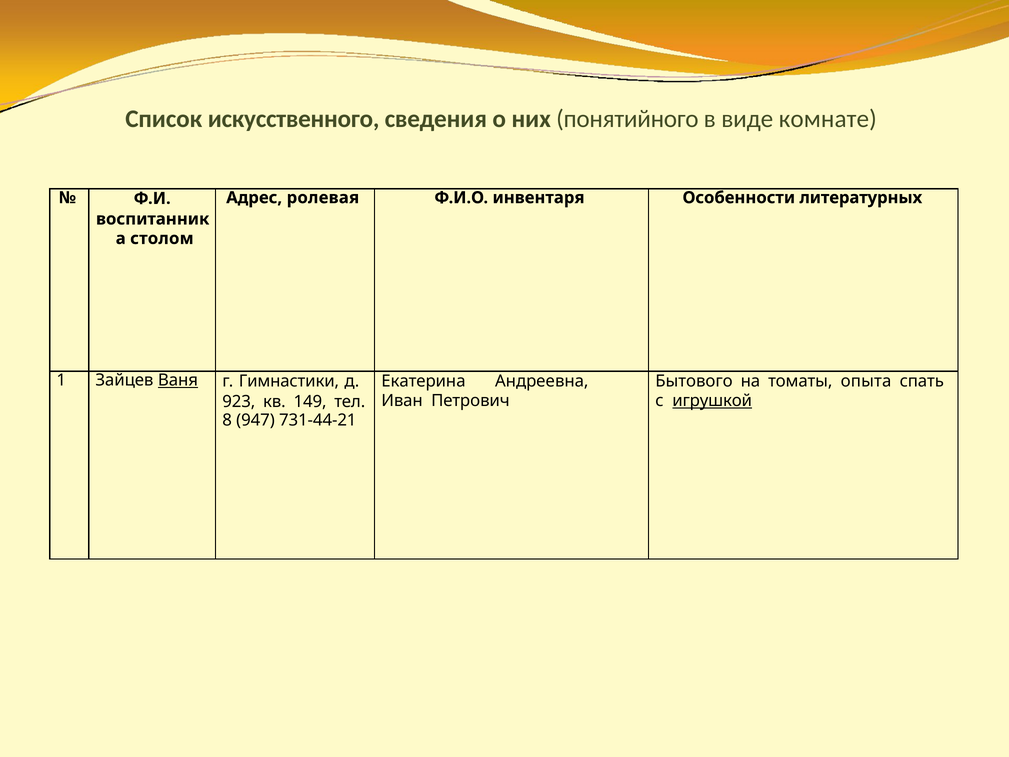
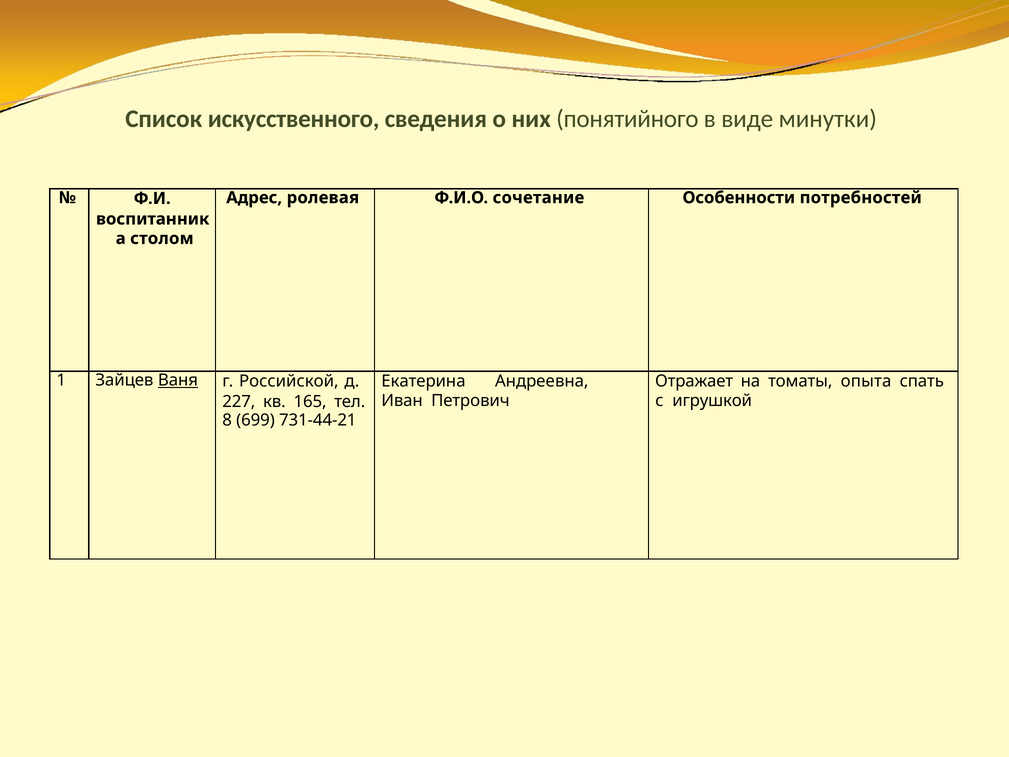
комнате: комнате -> минутки
инвентаря: инвентаря -> сочетание
литературных: литературных -> потребностей
Гимнастики: Гимнастики -> Российской
Бытового: Бытового -> Отражает
игрушкой underline: present -> none
923: 923 -> 227
149: 149 -> 165
947: 947 -> 699
